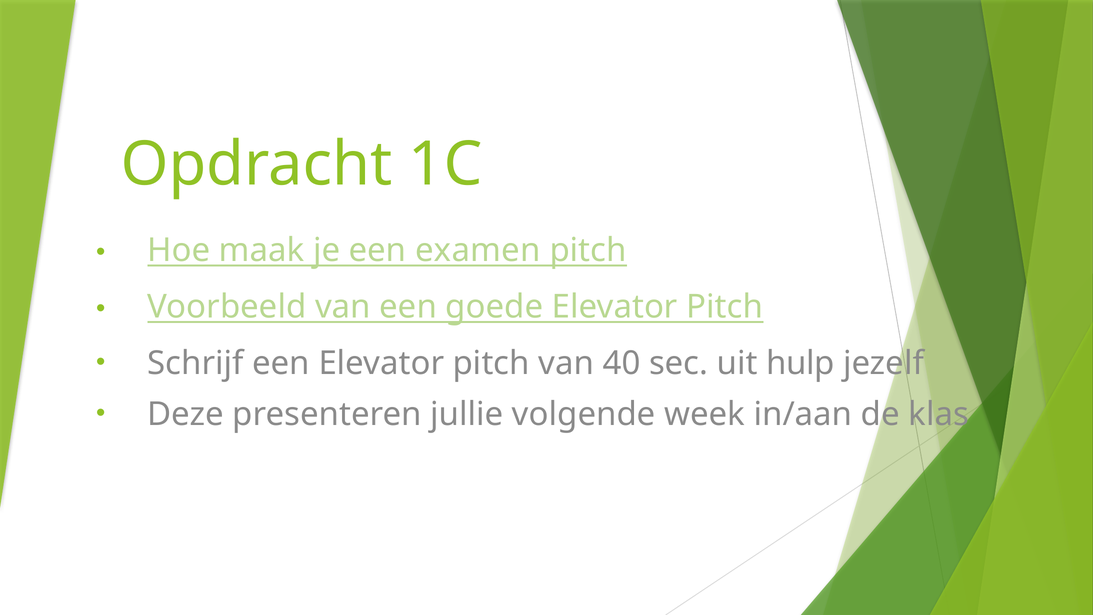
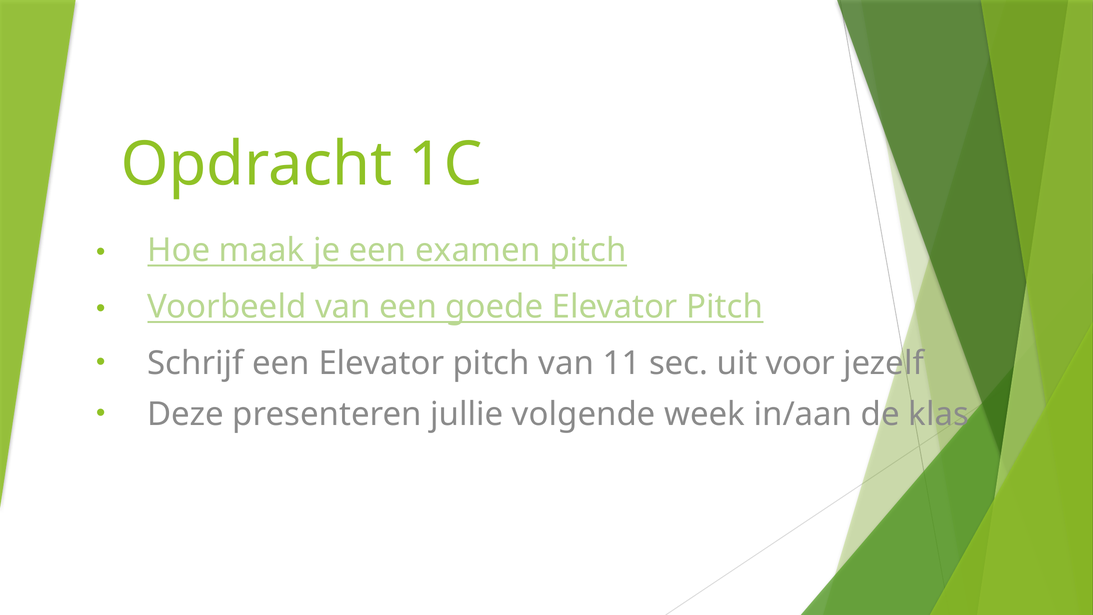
40: 40 -> 11
hulp: hulp -> voor
